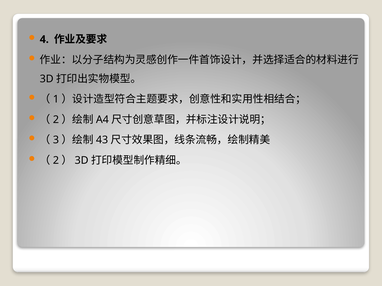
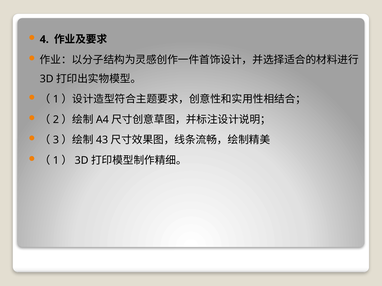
2 at (56, 161): 2 -> 1
